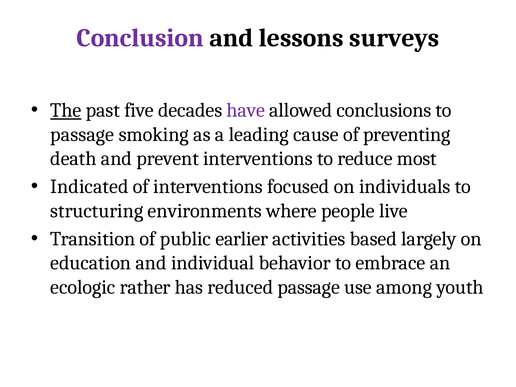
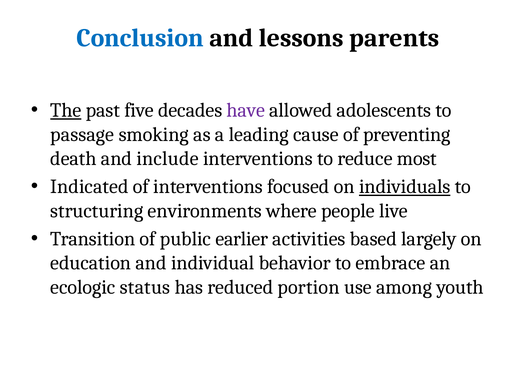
Conclusion colour: purple -> blue
surveys: surveys -> parents
conclusions: conclusions -> adolescents
prevent: prevent -> include
individuals underline: none -> present
rather: rather -> status
reduced passage: passage -> portion
